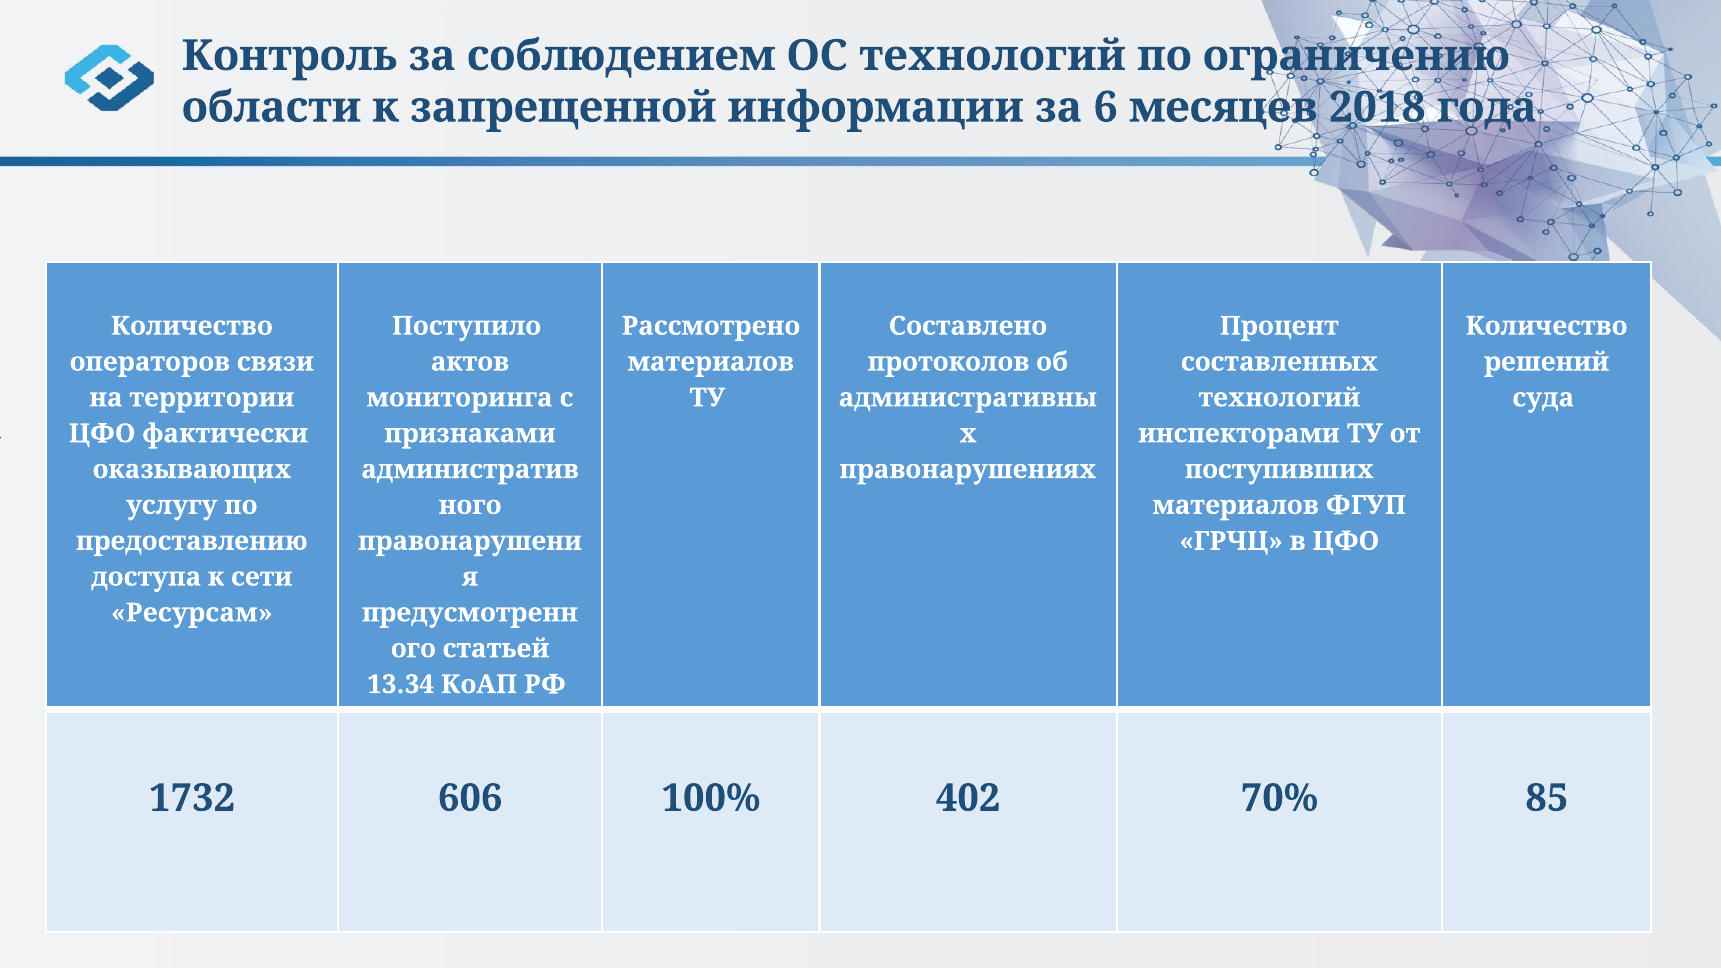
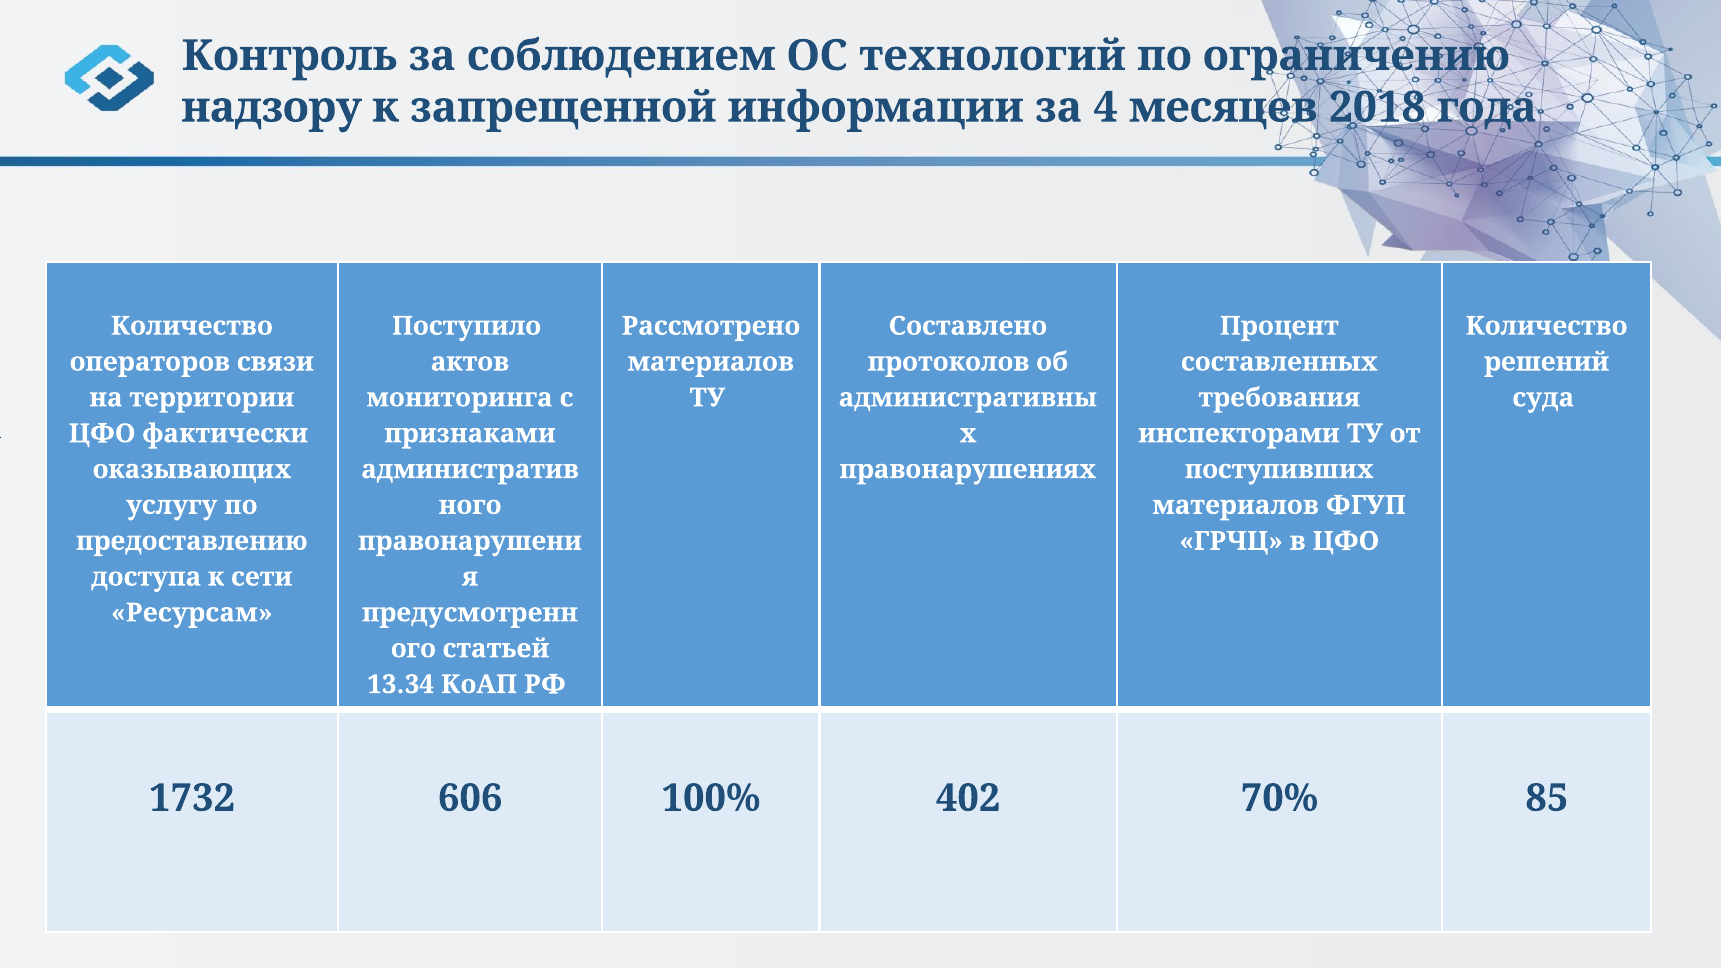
области: области -> надзору
6: 6 -> 4
технологий at (1279, 398): технологий -> требования
